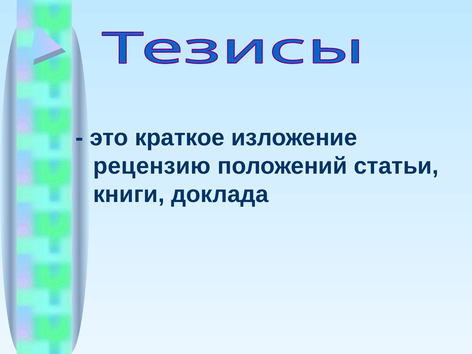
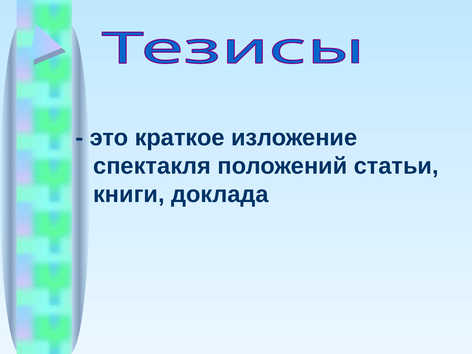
рецензию: рецензию -> спектакля
